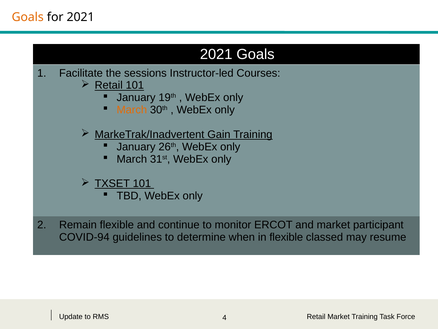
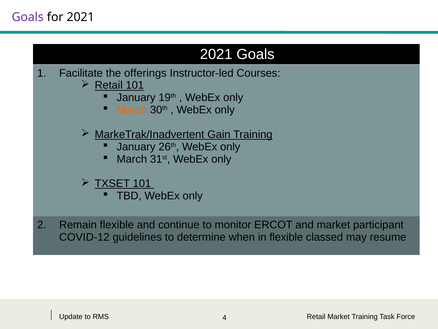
Goals at (28, 17) colour: orange -> purple
sessions: sessions -> offerings
COVID-94: COVID-94 -> COVID-12
